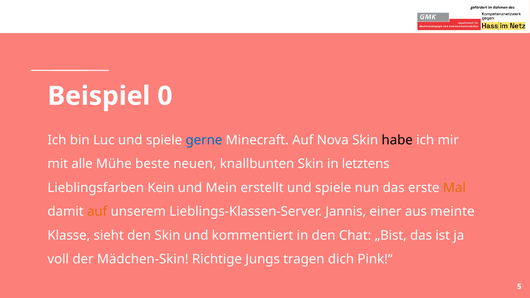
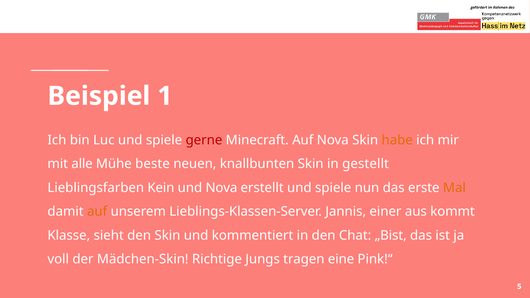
0: 0 -> 1
gerne colour: blue -> red
habe colour: black -> orange
letztens: letztens -> gestellt
und Mein: Mein -> Nova
meinte: meinte -> kommt
dich: dich -> eine
